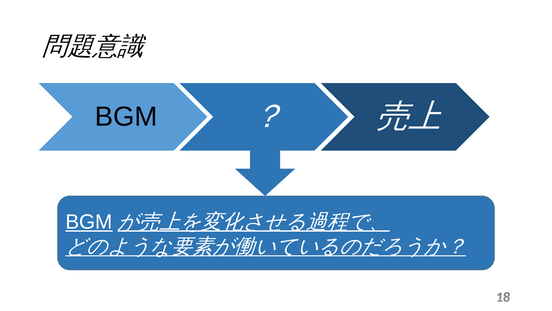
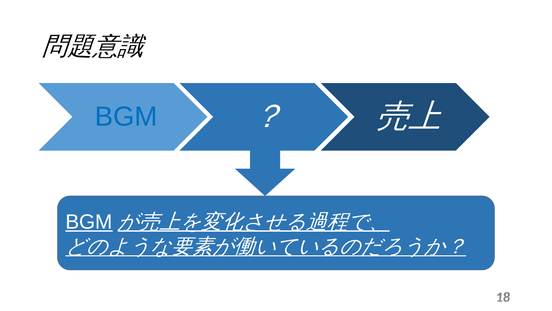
BGM at (126, 116) colour: black -> blue
